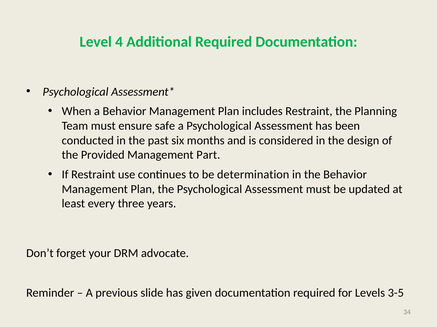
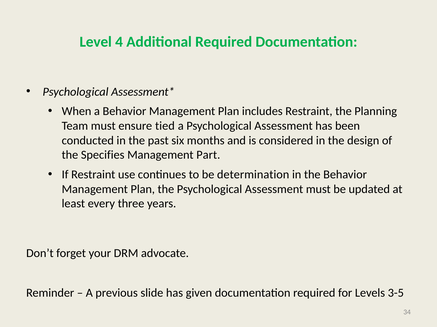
safe: safe -> tied
Provided: Provided -> Specifies
